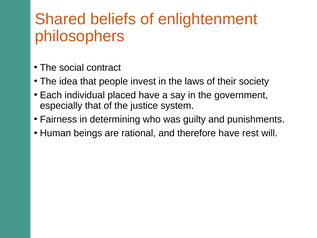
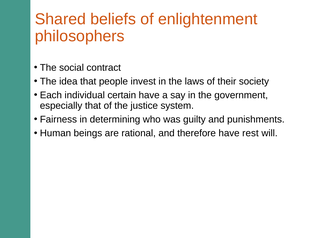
placed: placed -> certain
